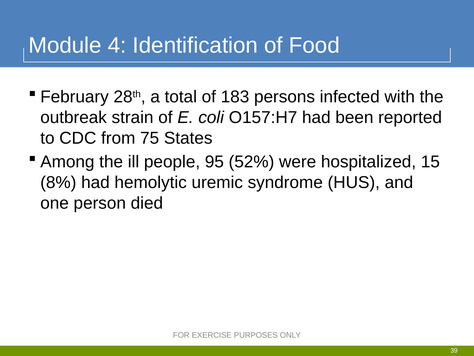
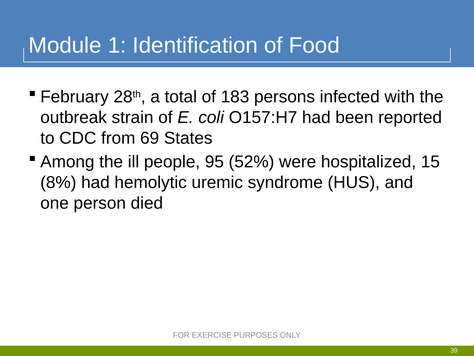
4: 4 -> 1
75: 75 -> 69
